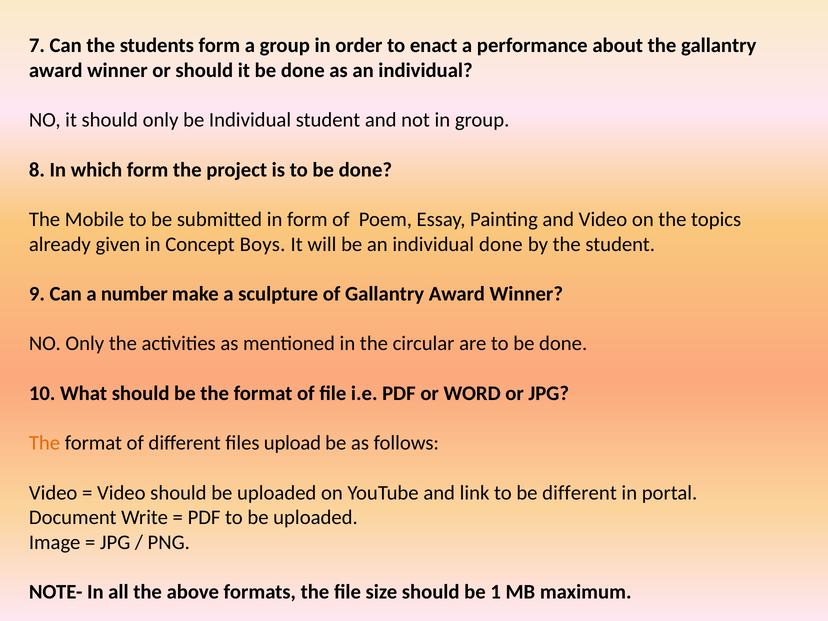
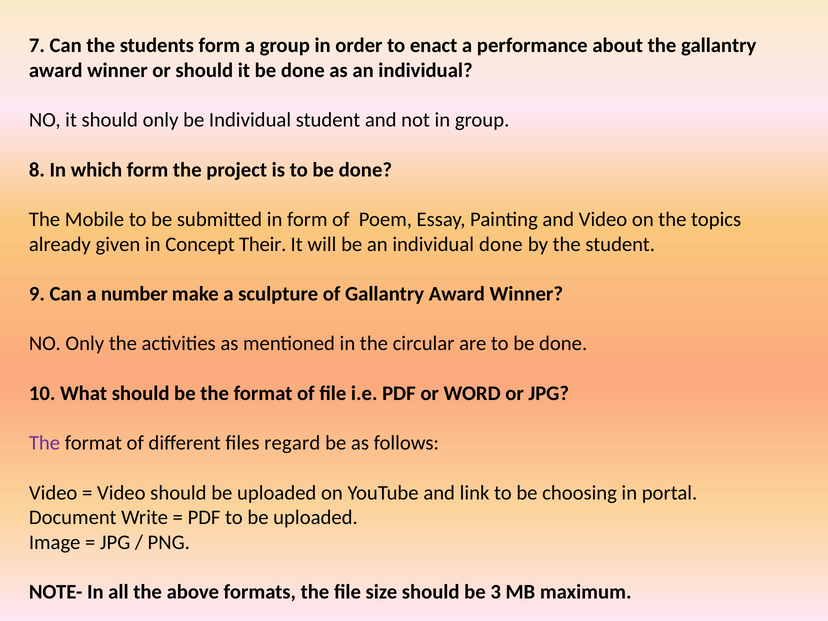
Boys: Boys -> Their
The at (45, 443) colour: orange -> purple
upload: upload -> regard
be different: different -> choosing
1: 1 -> 3
